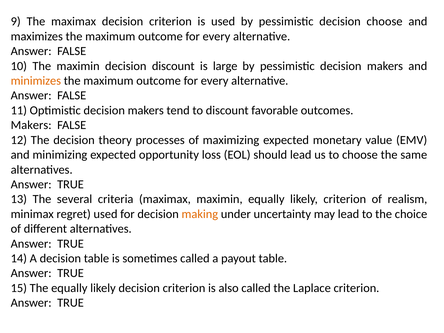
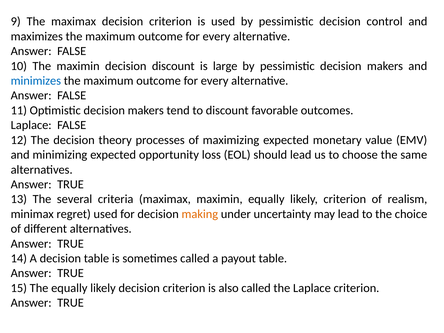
decision choose: choose -> control
minimizes colour: orange -> blue
Makers at (31, 125): Makers -> Laplace
